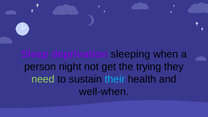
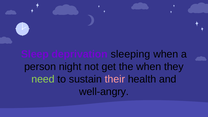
the trying: trying -> when
their colour: light blue -> pink
well-when: well-when -> well-angry
